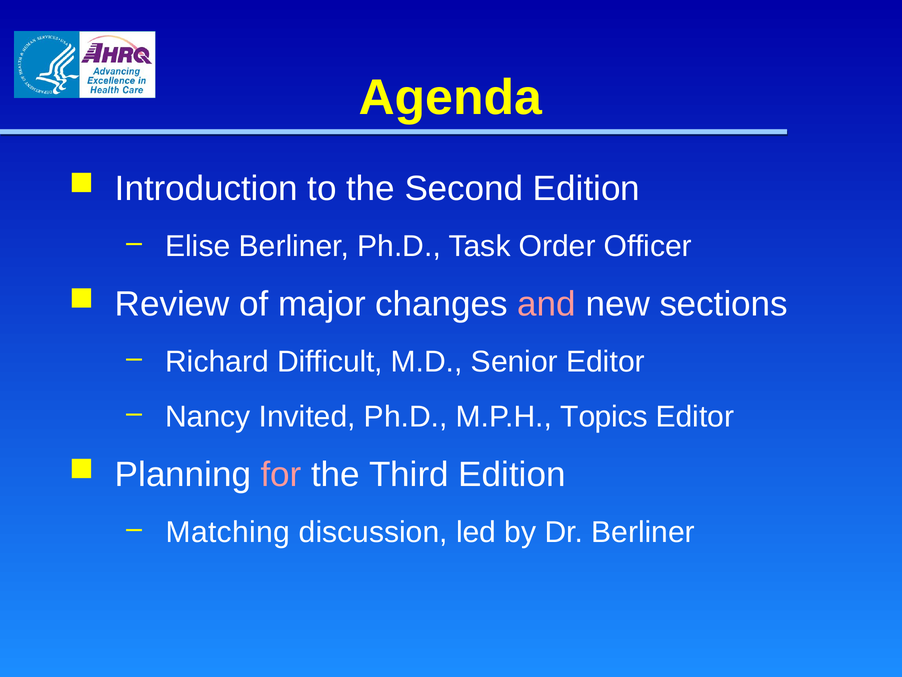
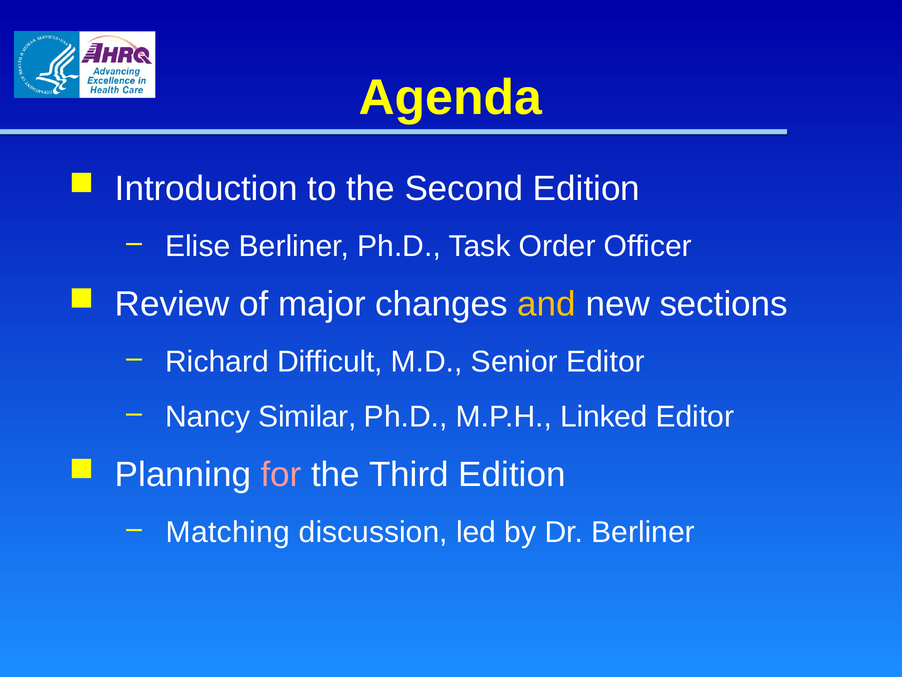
and colour: pink -> yellow
Invited: Invited -> Similar
Topics: Topics -> Linked
